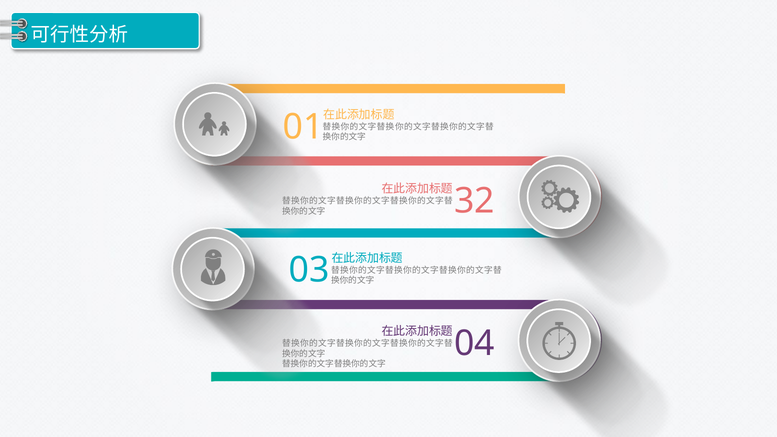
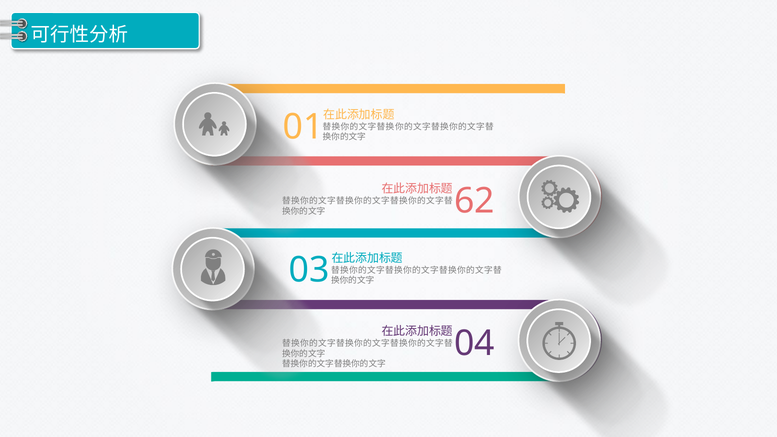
32: 32 -> 62
